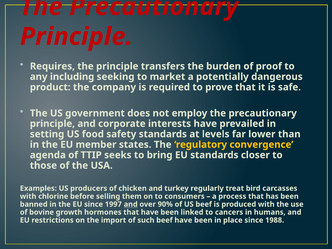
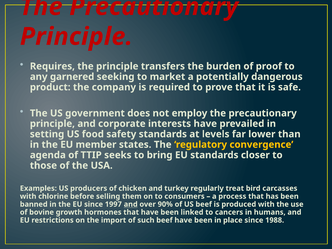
including: including -> garnered
